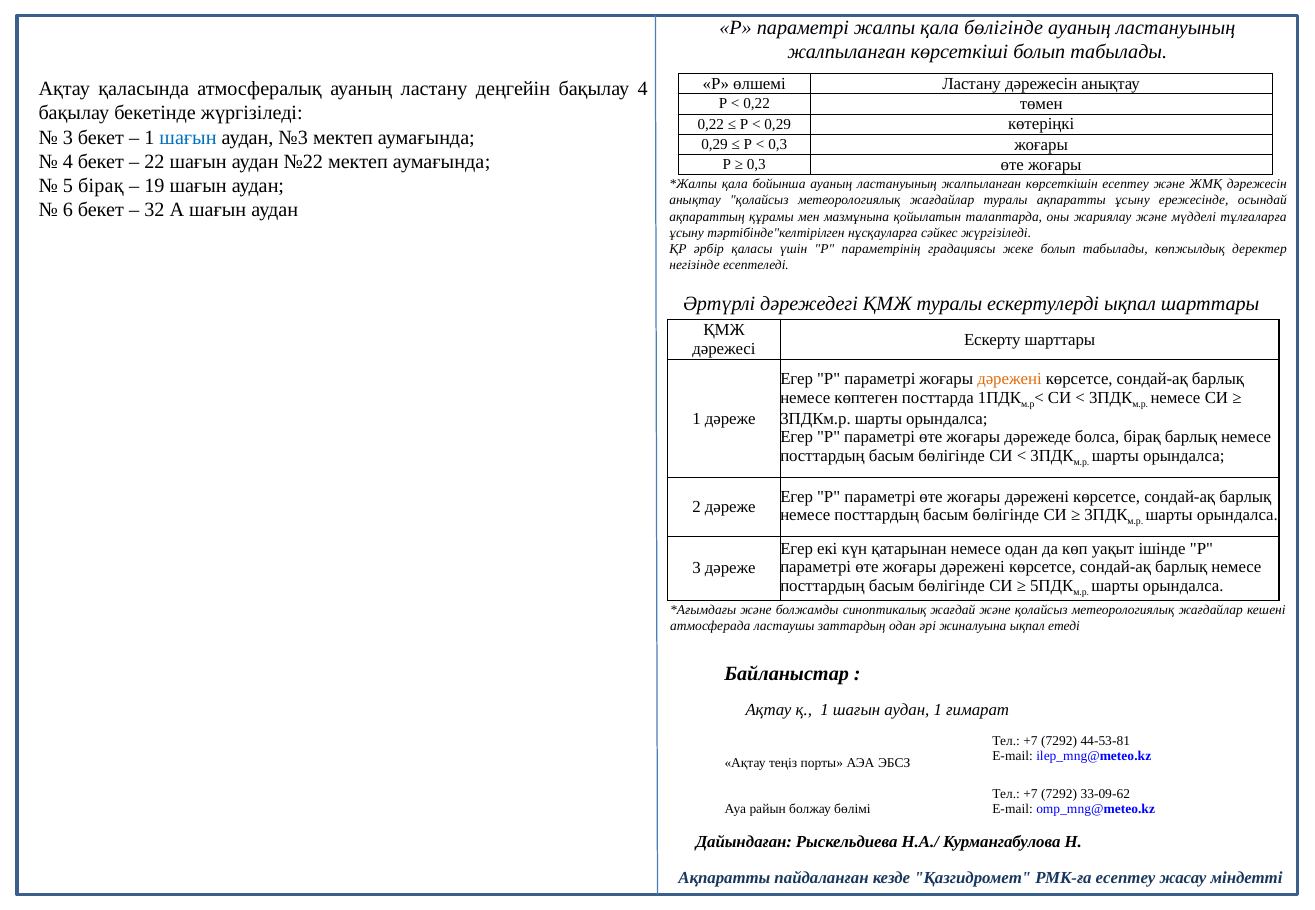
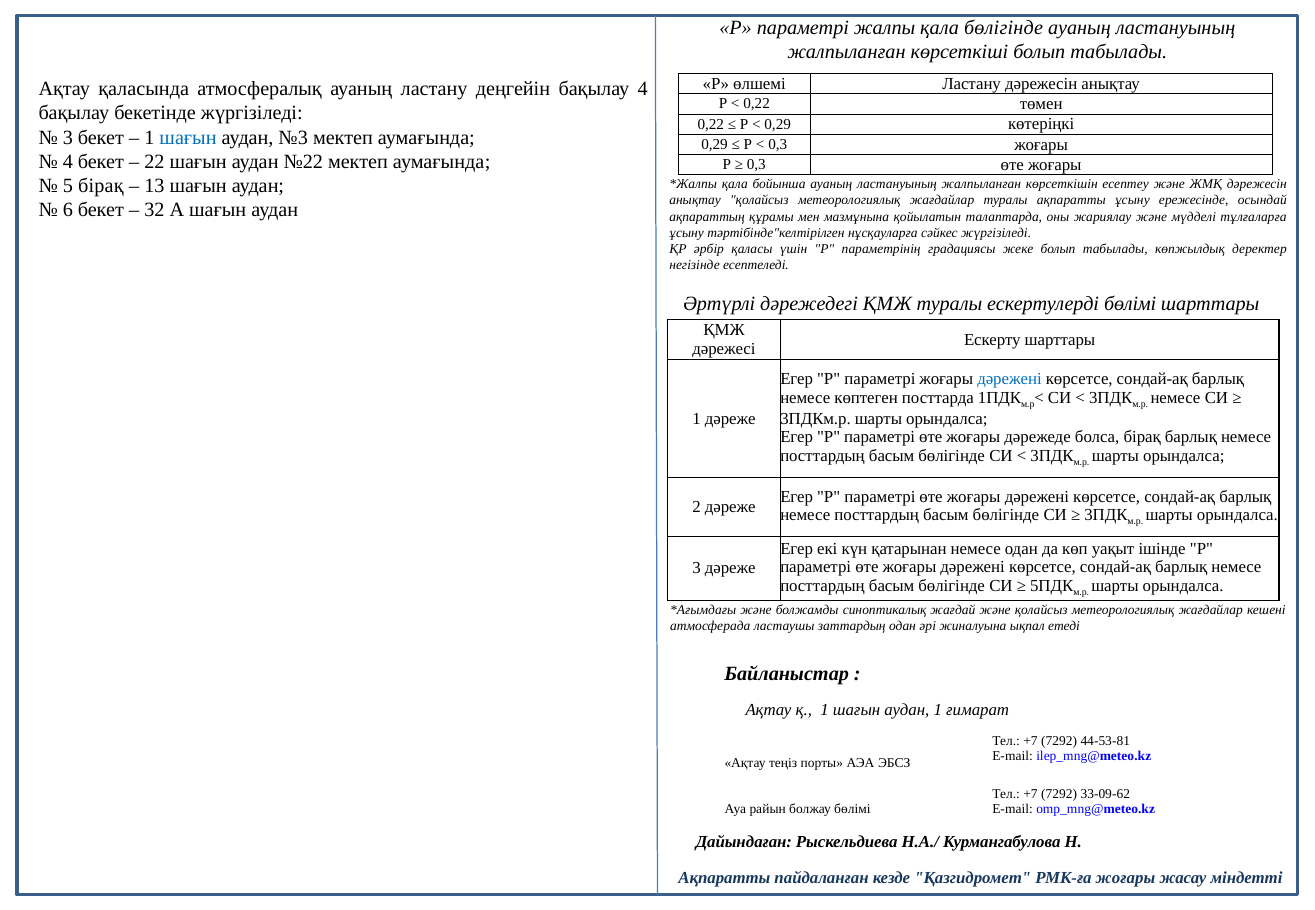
19: 19 -> 13
ескертулерді ықпал: ықпал -> бөлімі
дәрежені at (1009, 379) colour: orange -> blue
РМК-ға есептеу: есептеу -> жоғары
